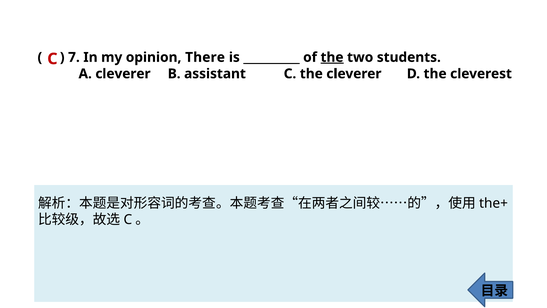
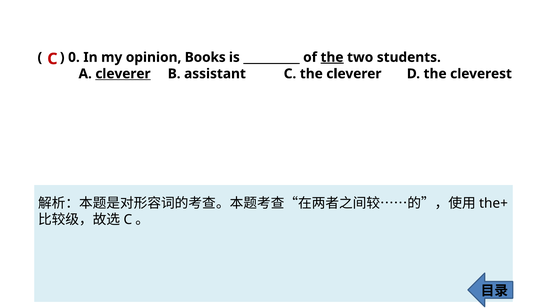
7: 7 -> 0
There: There -> Books
cleverer at (123, 74) underline: none -> present
